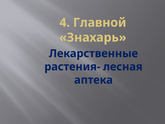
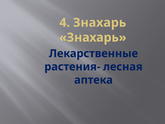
4 Главной: Главной -> Знахарь
